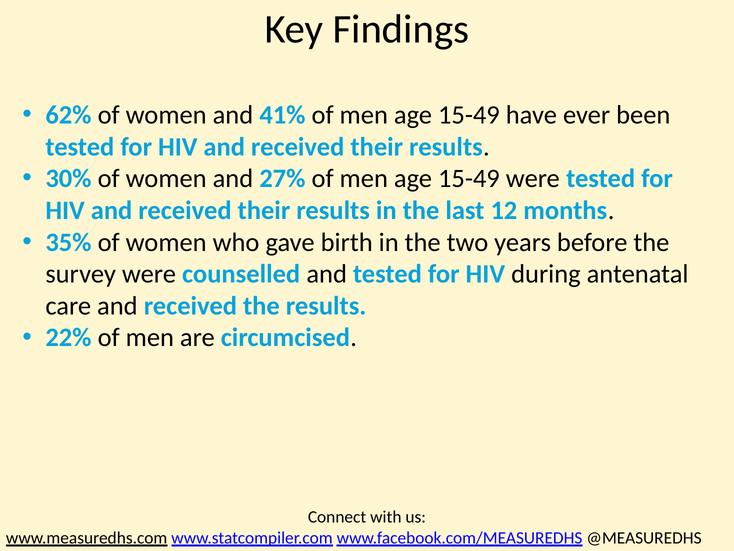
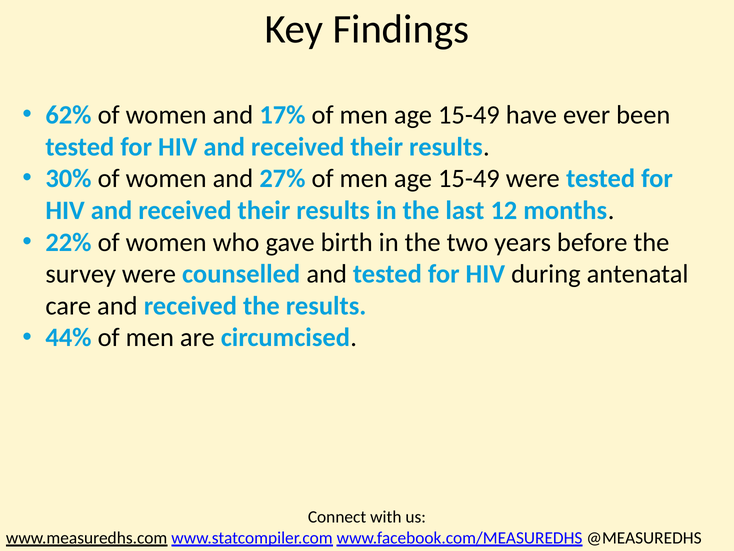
41%: 41% -> 17%
35%: 35% -> 22%
22%: 22% -> 44%
